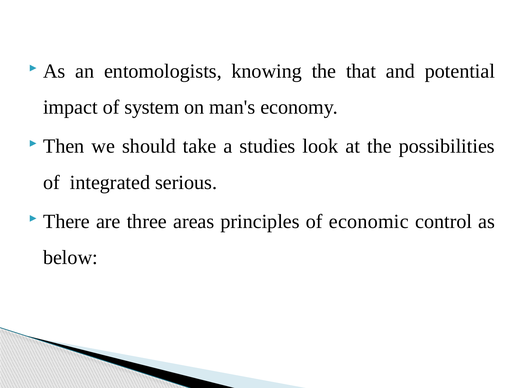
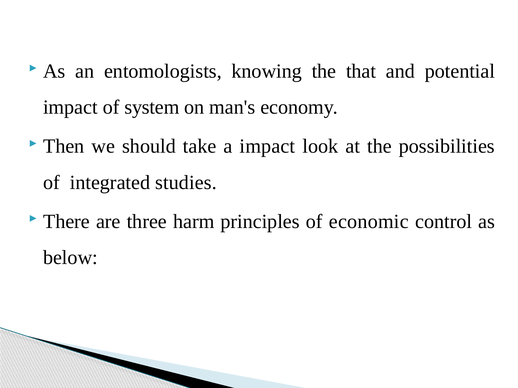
a studies: studies -> impact
serious: serious -> studies
areas: areas -> harm
